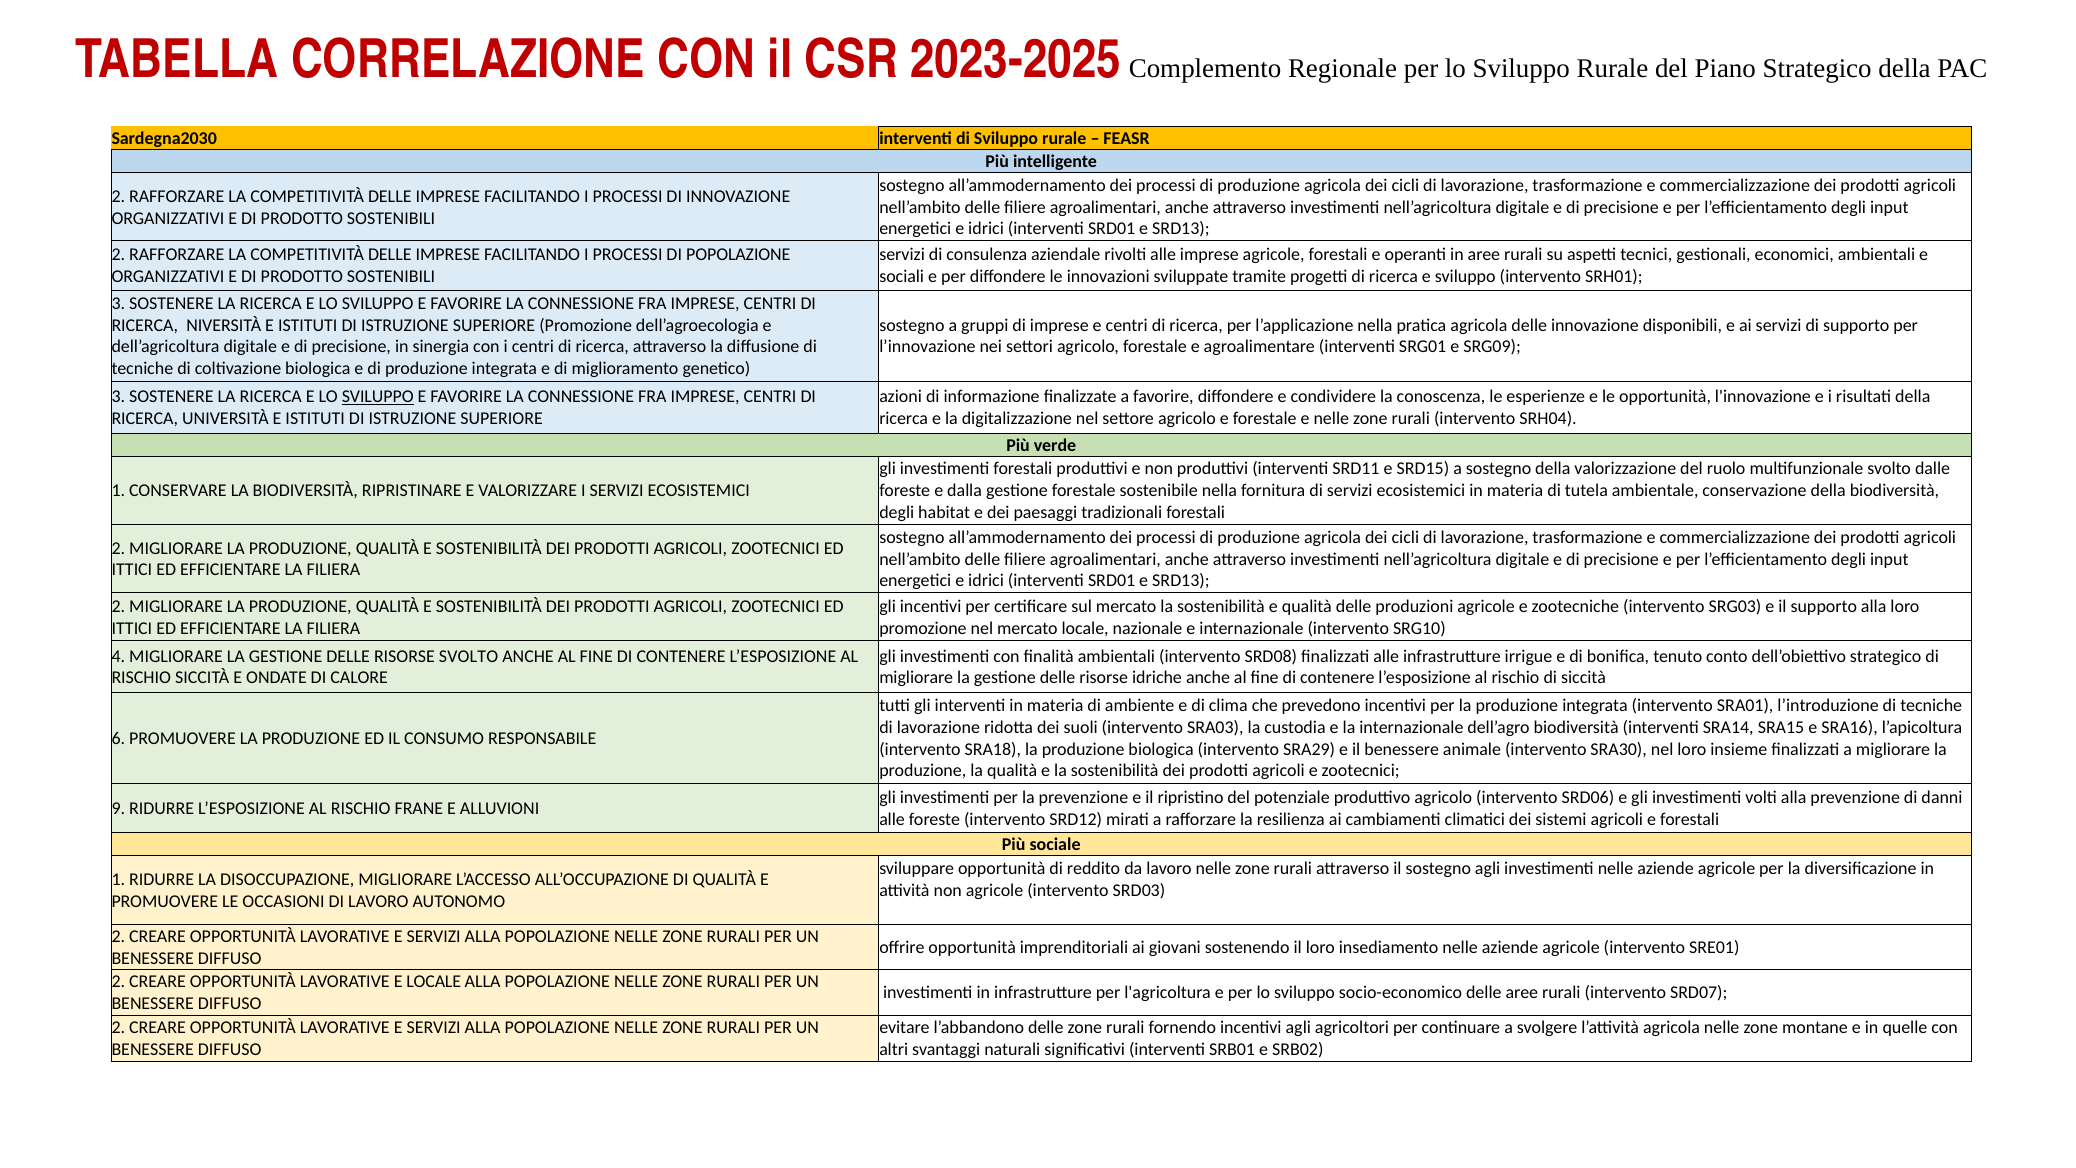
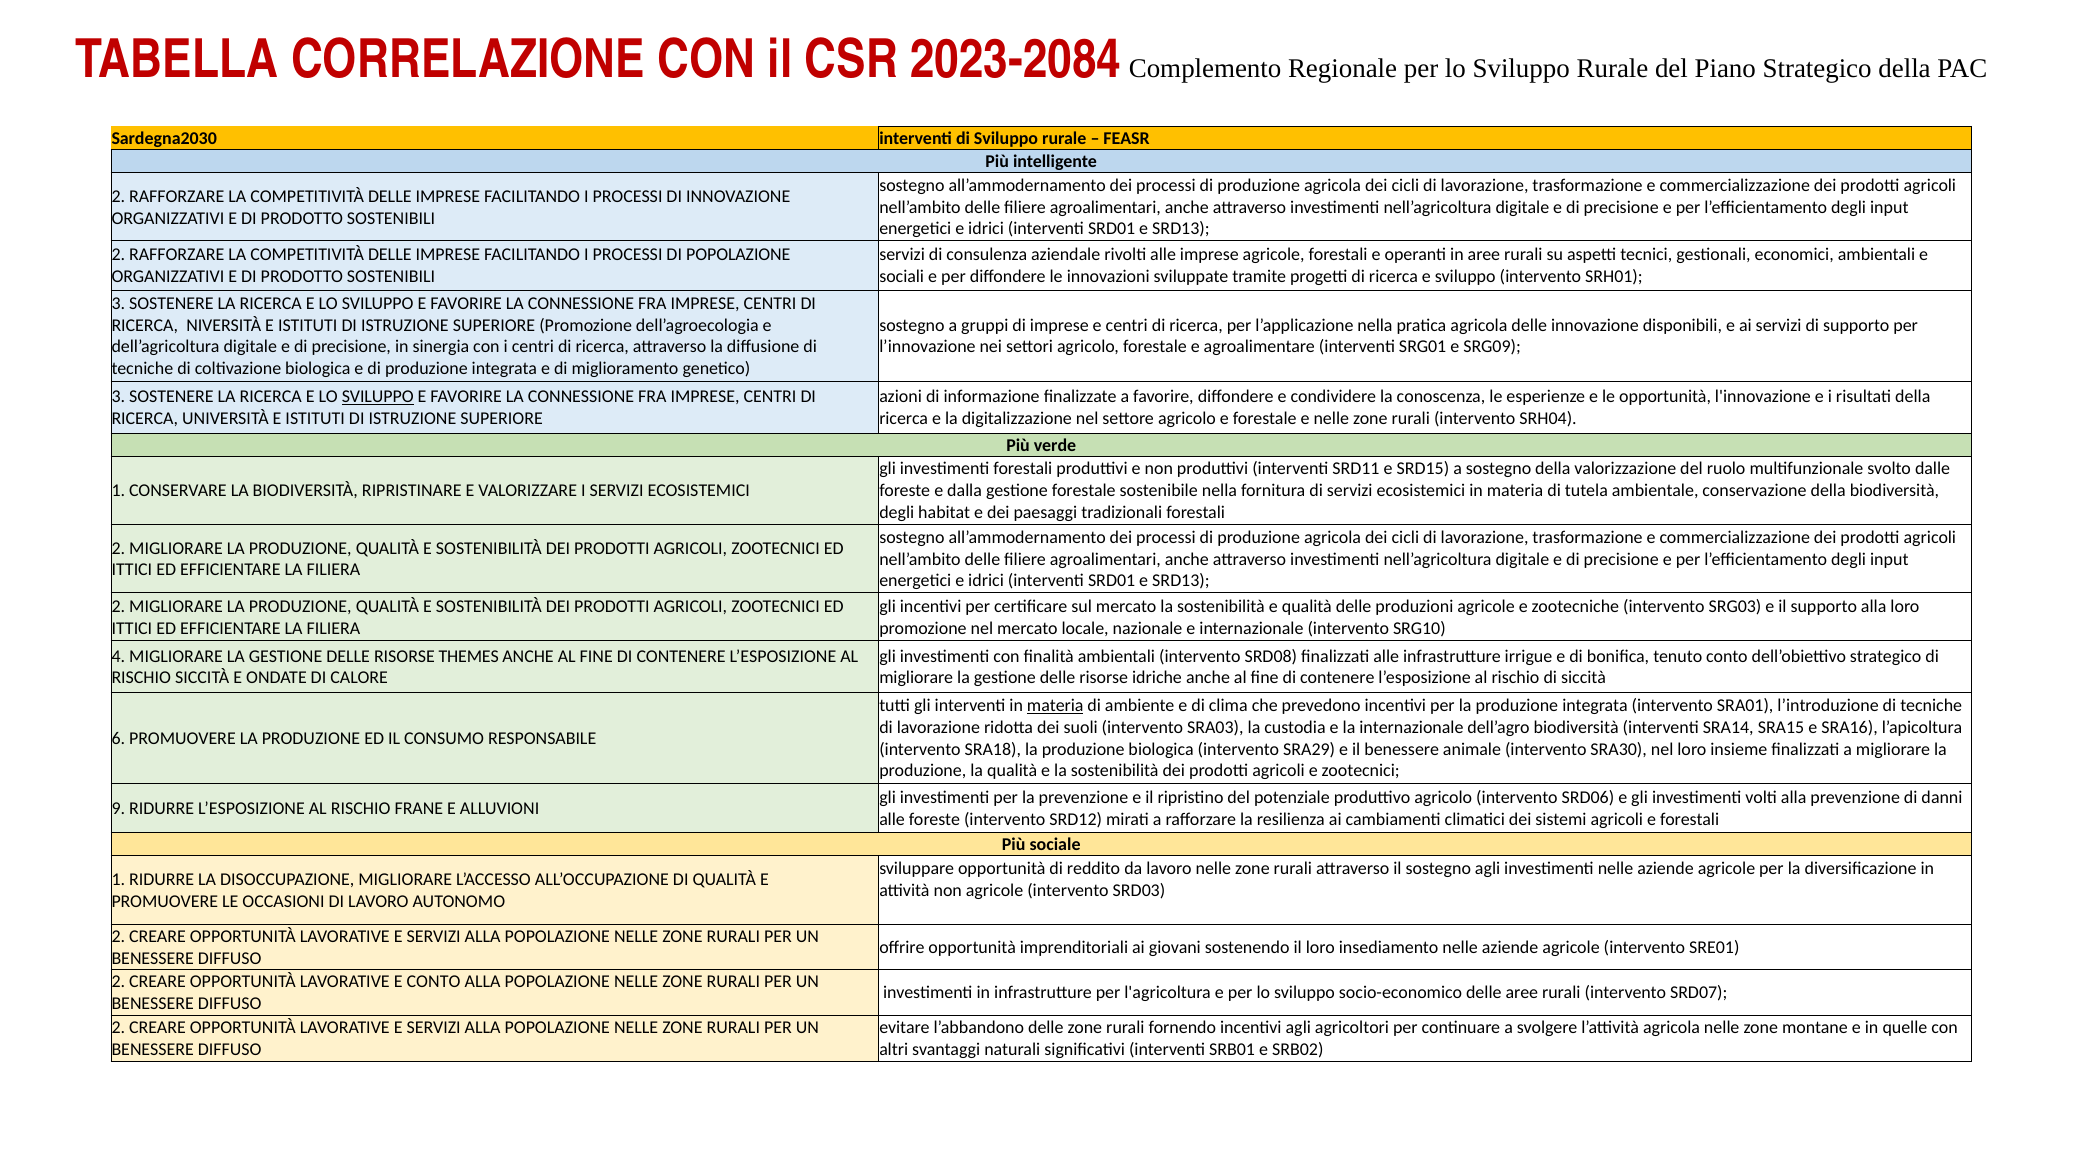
2023-2025: 2023-2025 -> 2023-2084
RISORSE SVOLTO: SVOLTO -> THEMES
materia at (1055, 705) underline: none -> present
E LOCALE: LOCALE -> CONTO
